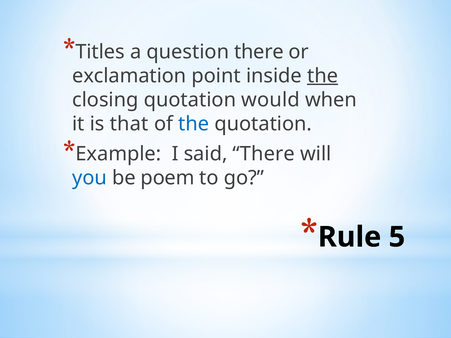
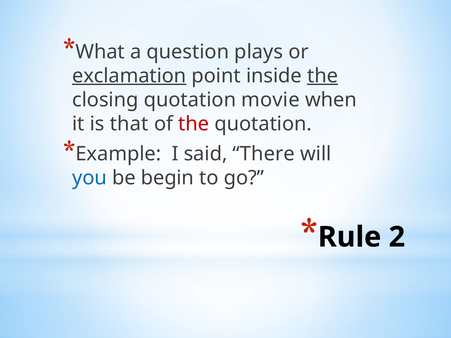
Titles: Titles -> What
question there: there -> plays
exclamation underline: none -> present
would: would -> movie
the at (194, 124) colour: blue -> red
poem: poem -> begin
5: 5 -> 2
